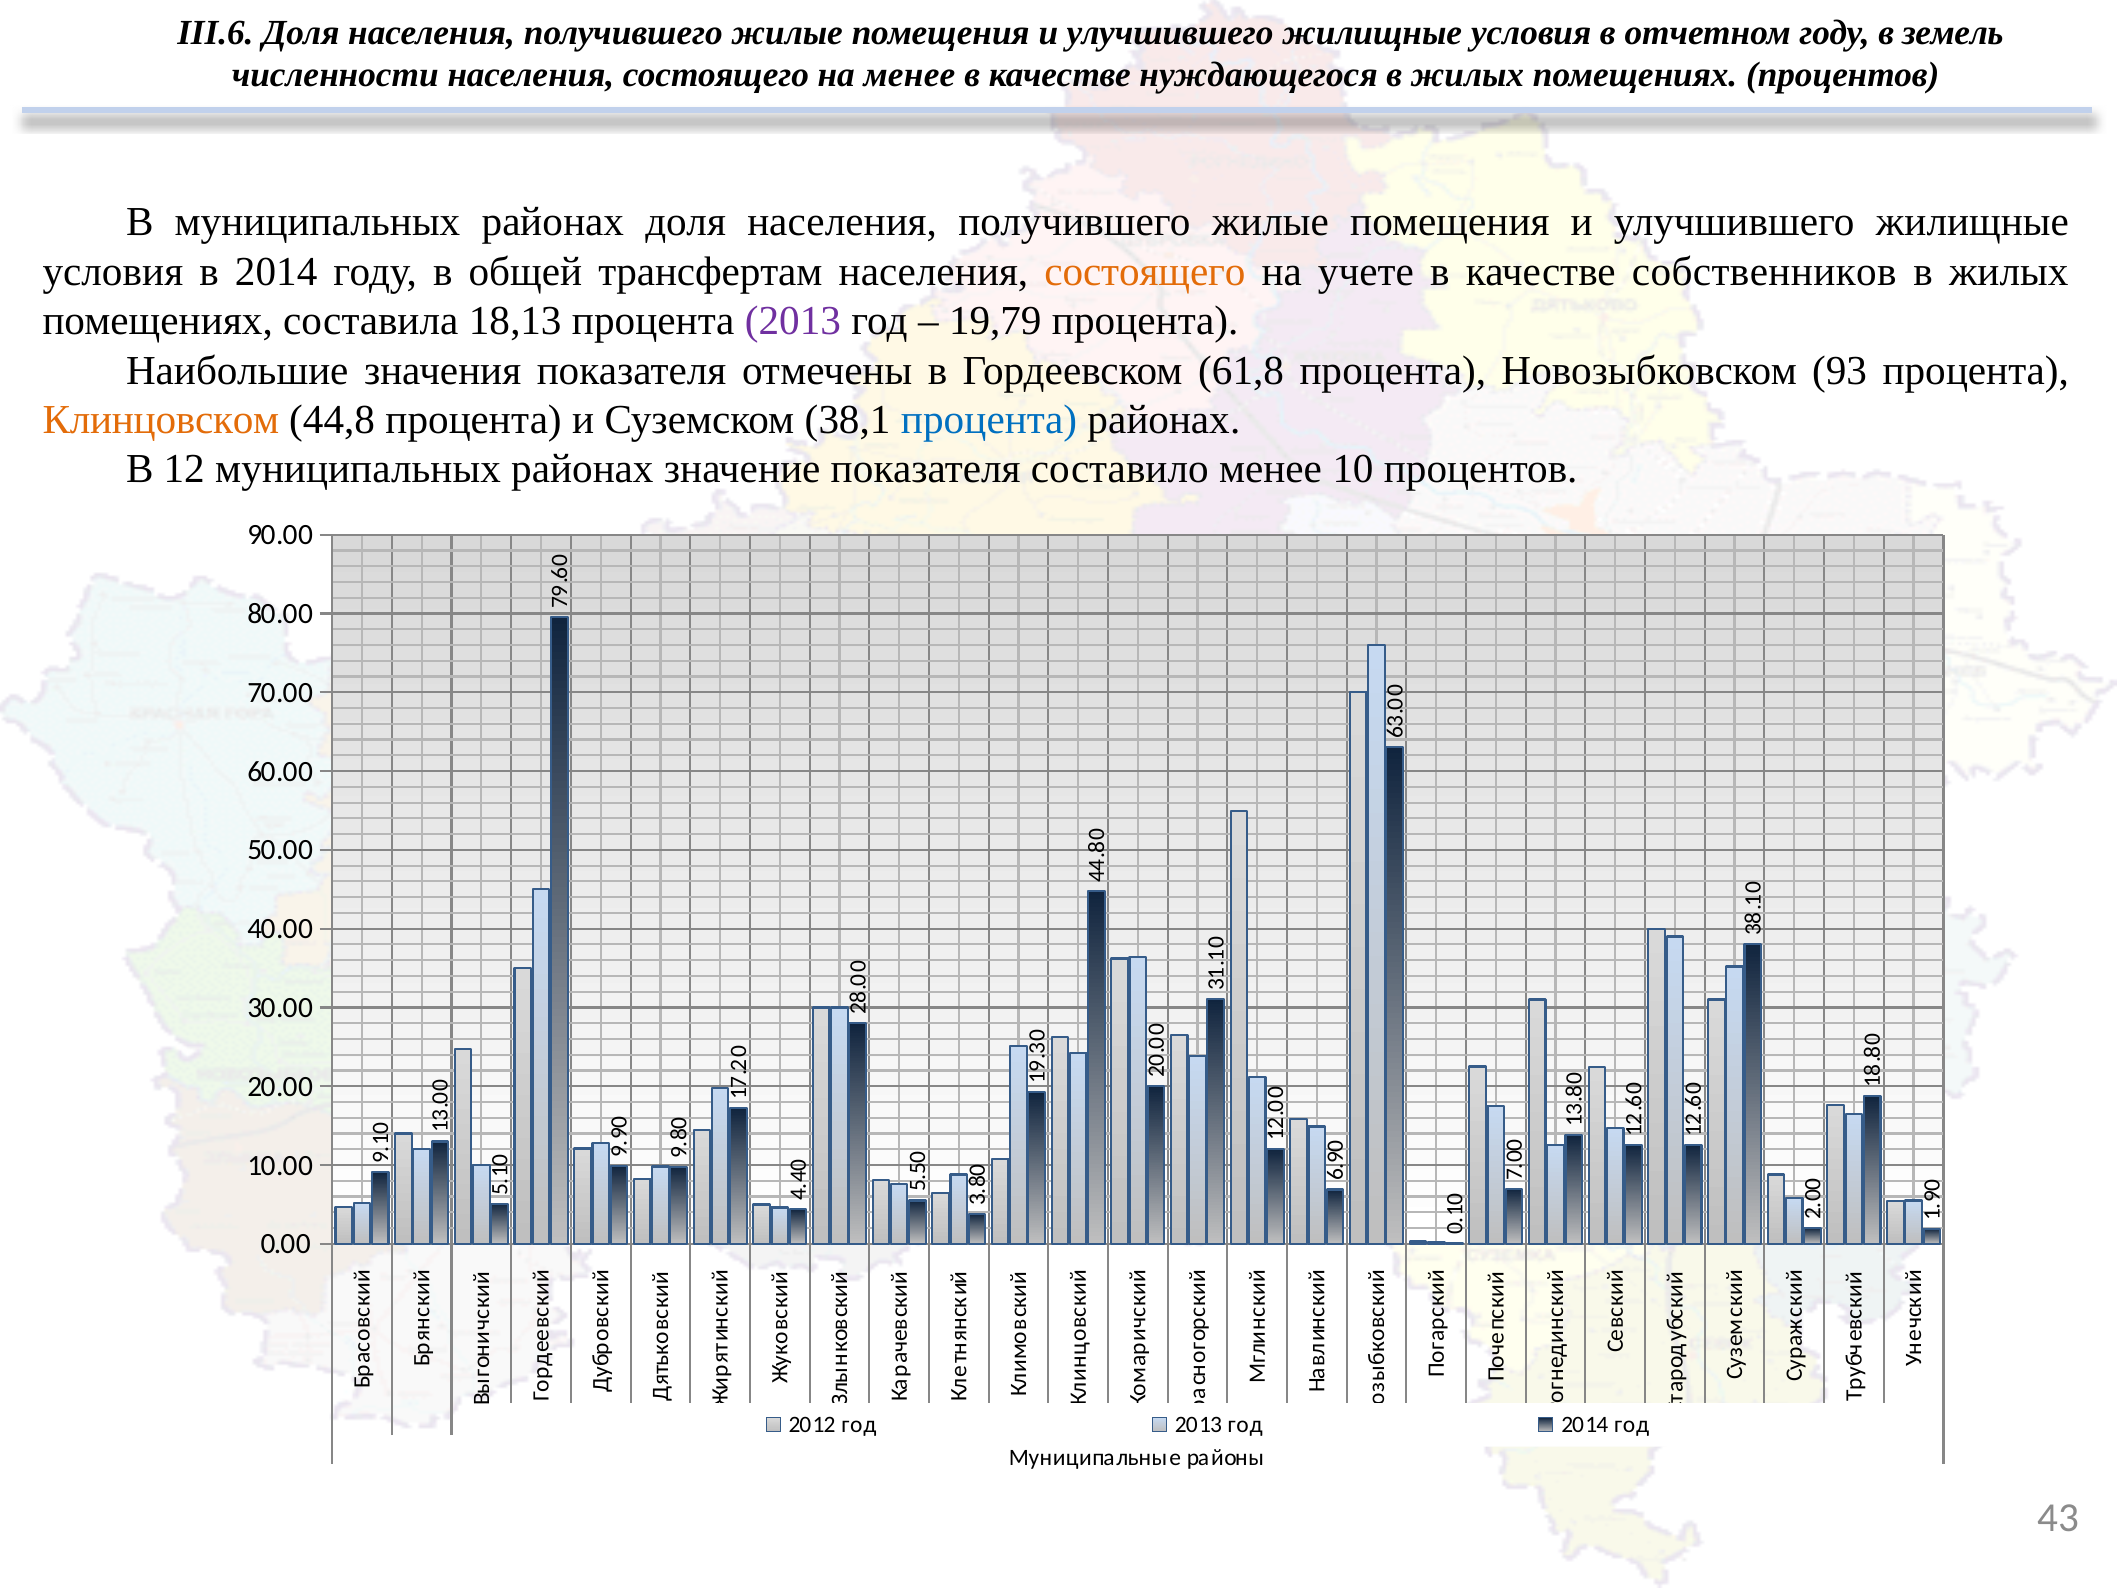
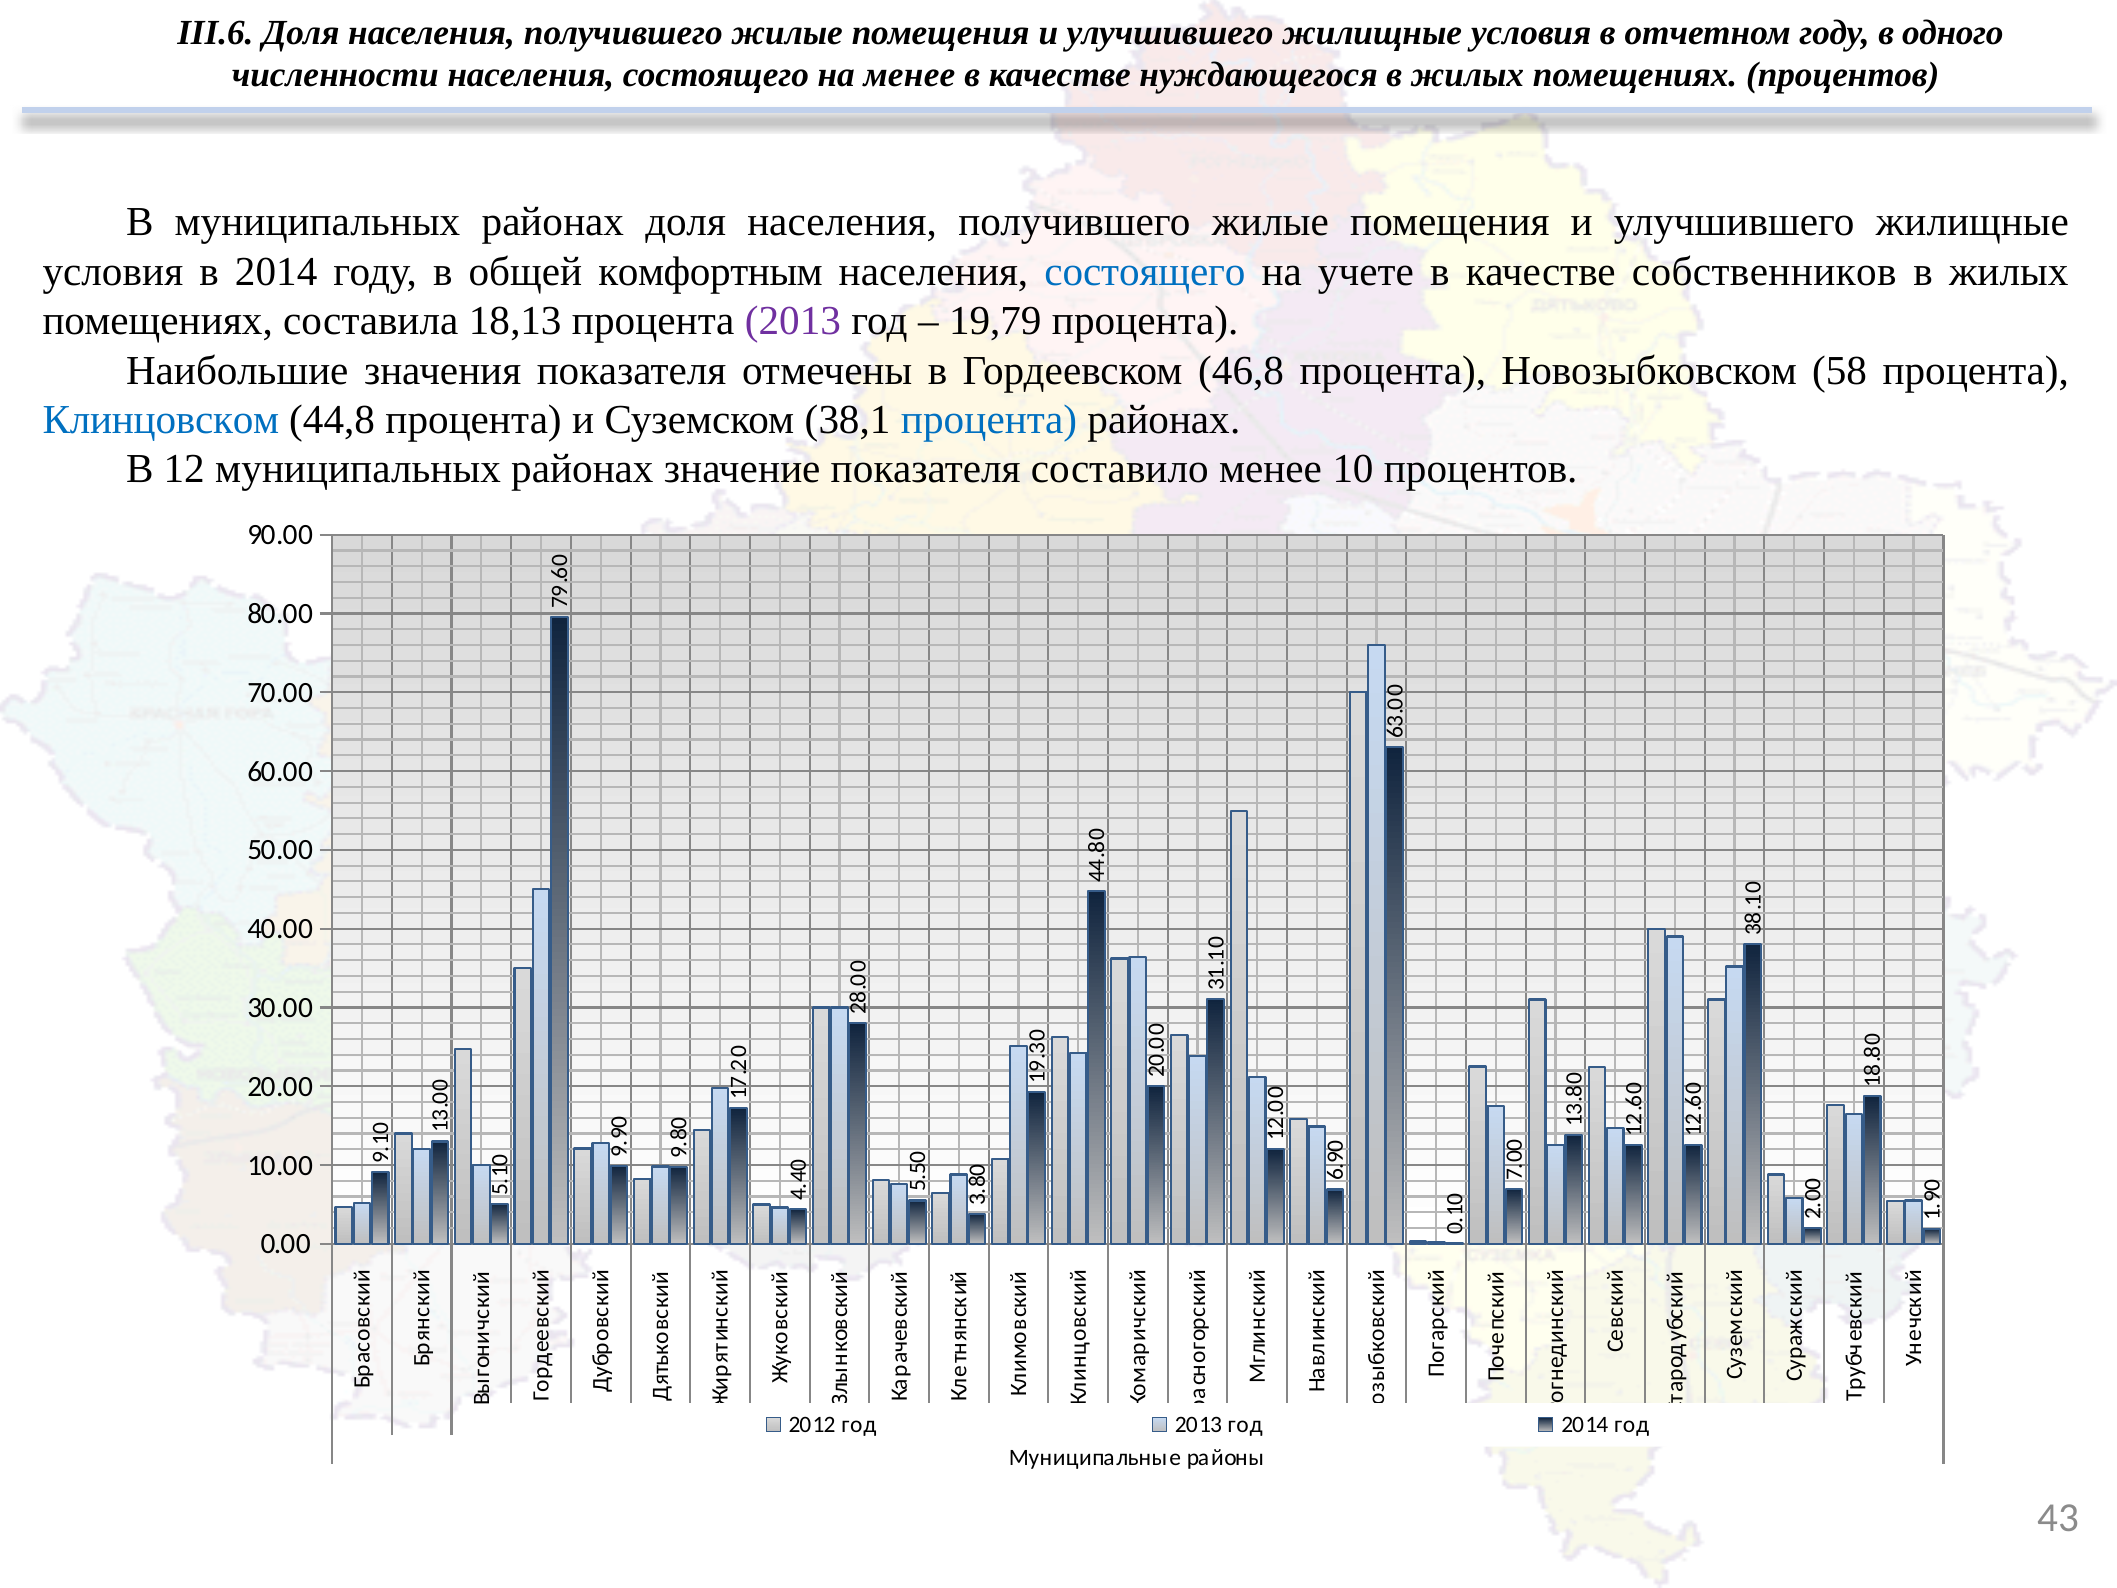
земель: земель -> одного
трансфертам: трансфертам -> комфортным
состоящего at (1145, 272) colour: orange -> blue
61,8: 61,8 -> 46,8
93: 93 -> 58
Клинцовском colour: orange -> blue
